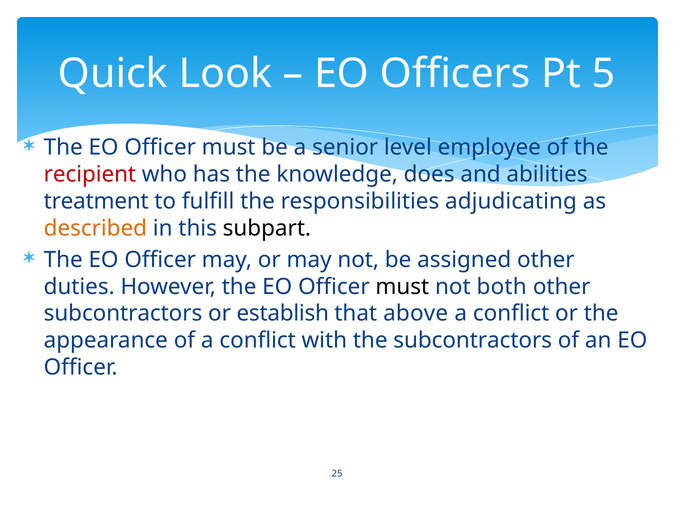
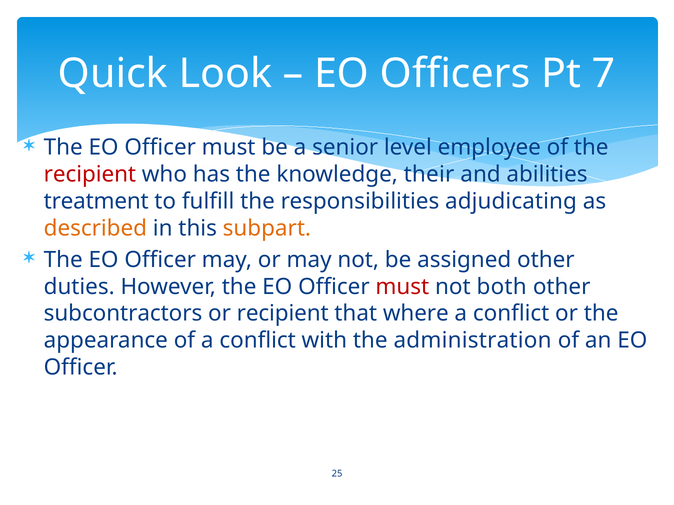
5: 5 -> 7
does: does -> their
subpart colour: black -> orange
must at (402, 287) colour: black -> red
or establish: establish -> recipient
above: above -> where
the subcontractors: subcontractors -> administration
